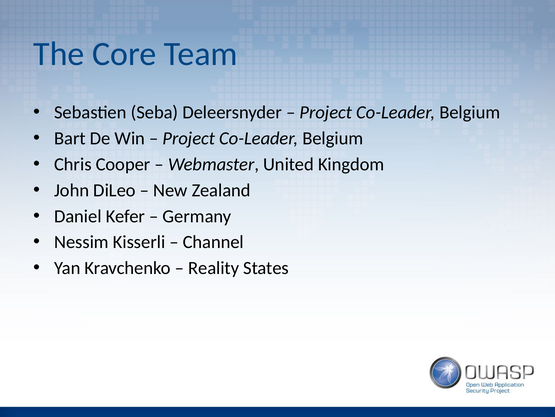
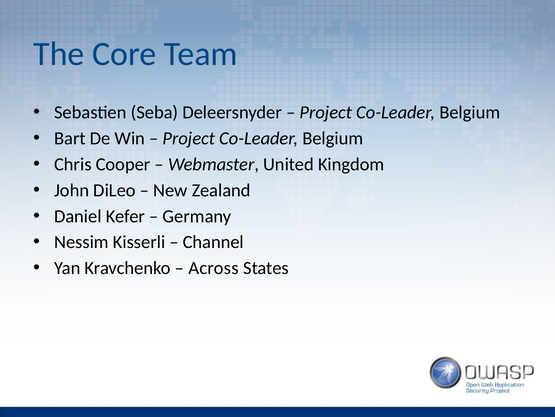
Reality: Reality -> Across
